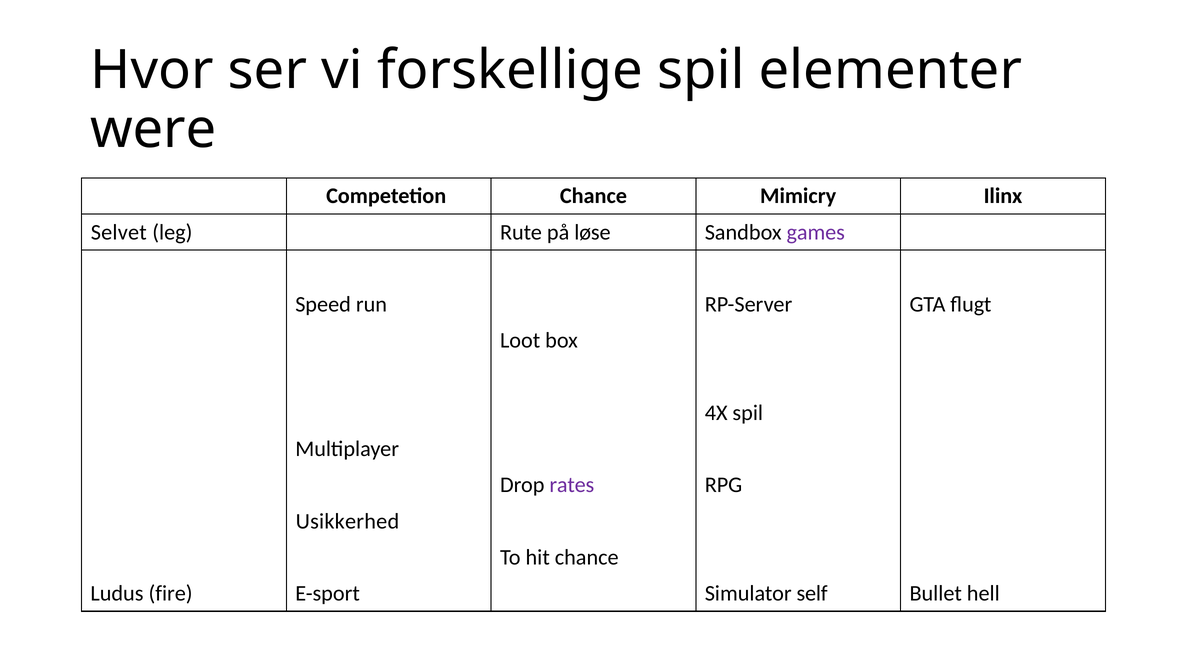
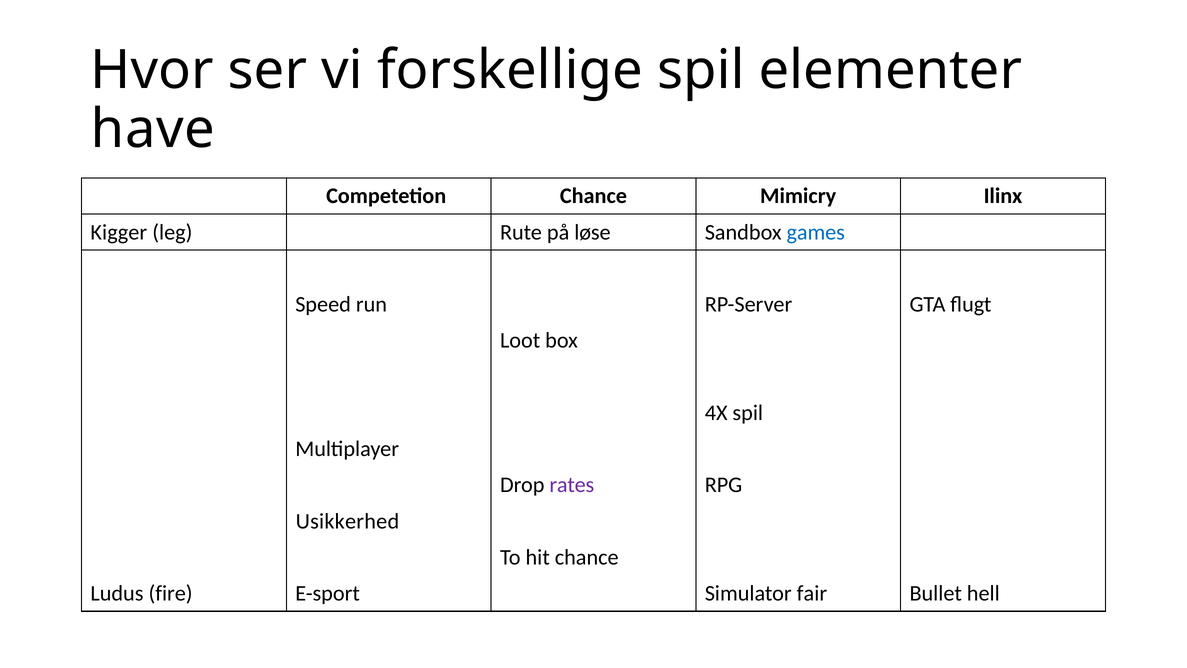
were: were -> have
Selvet: Selvet -> Kigger
games colour: purple -> blue
self: self -> fair
